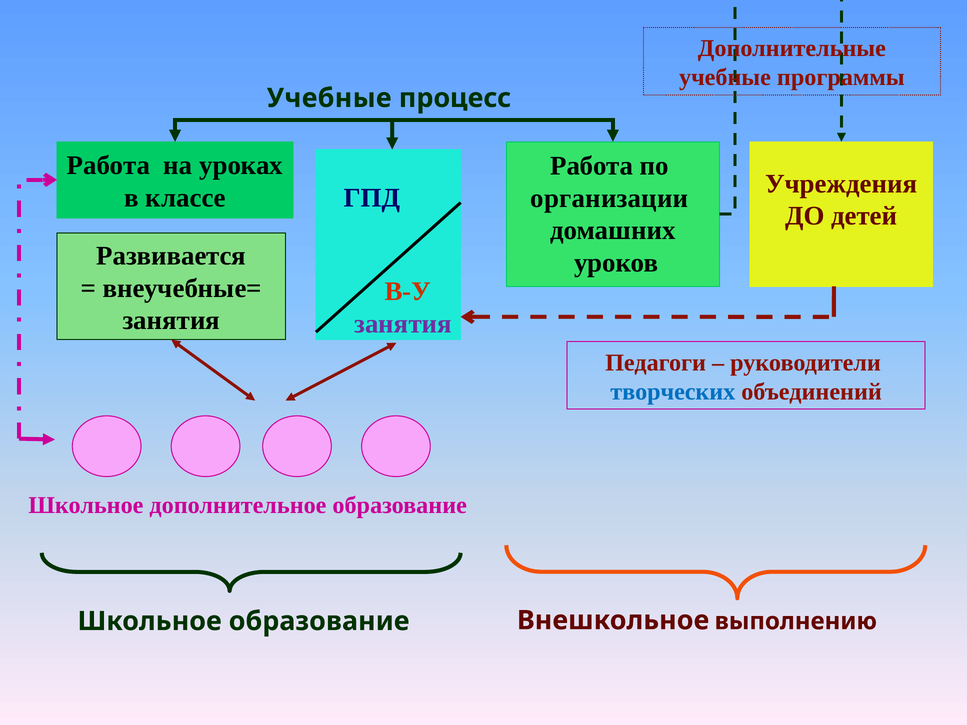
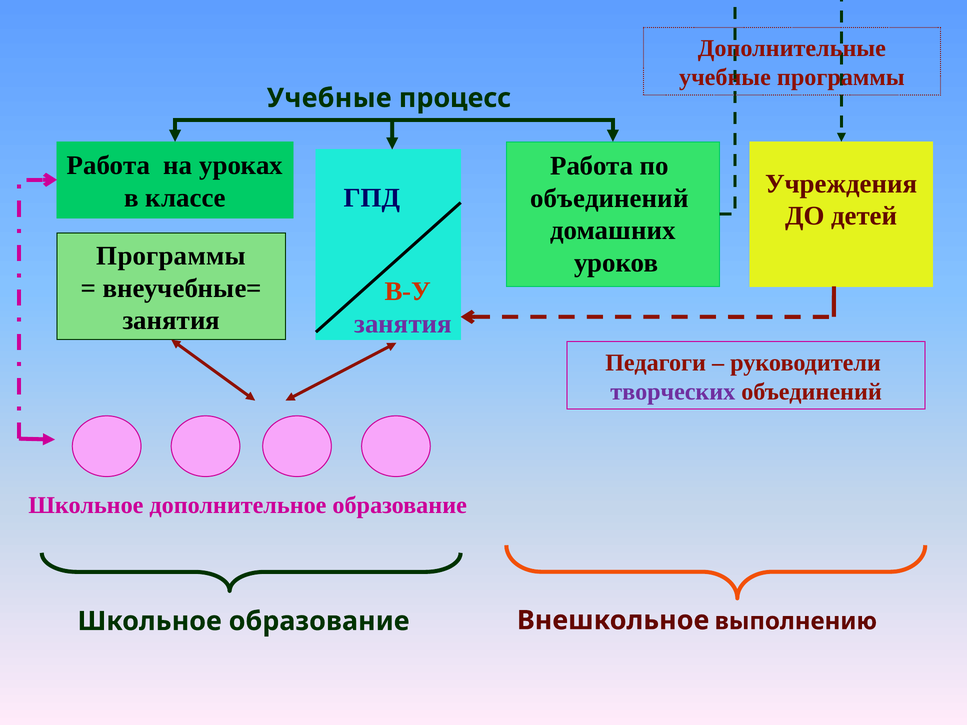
организации at (609, 198): организации -> объединений
Развивается at (171, 256): Развивается -> Программы
творческих colour: blue -> purple
